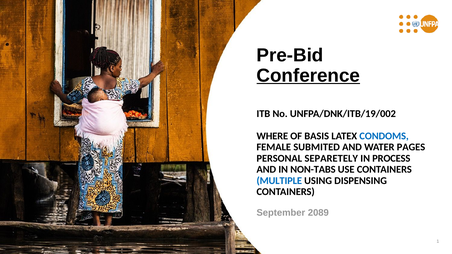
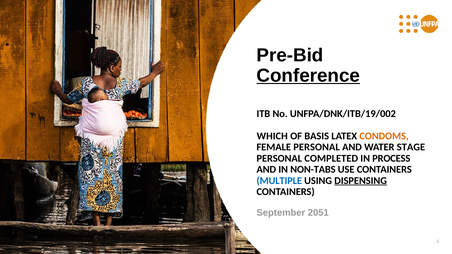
WHERE: WHERE -> WHICH
CONDOMS colour: blue -> orange
FEMALE SUBMITED: SUBMITED -> PERSONAL
PAGES: PAGES -> STAGE
SEPARETELY: SEPARETELY -> COMPLETED
DISPENSING underline: none -> present
2089: 2089 -> 2051
